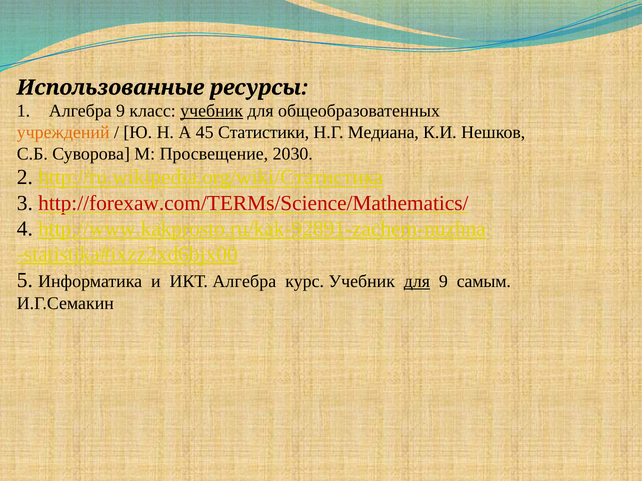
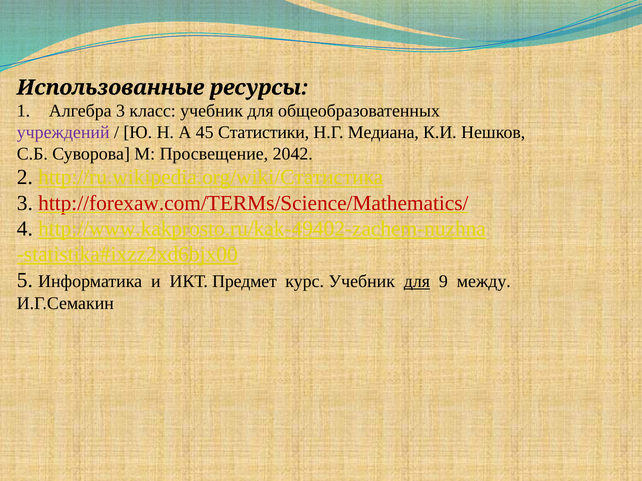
Алгебра 9: 9 -> 3
учебник at (212, 111) underline: present -> none
учреждений colour: orange -> purple
2030: 2030 -> 2042
http://www.kakprosto.ru/kak-92891-zachem-nuzhna: http://www.kakprosto.ru/kak-92891-zachem-nuzhna -> http://www.kakprosto.ru/kak-49402-zachem-nuzhna
ИКТ Алгебра: Алгебра -> Предмет
самым: самым -> между
